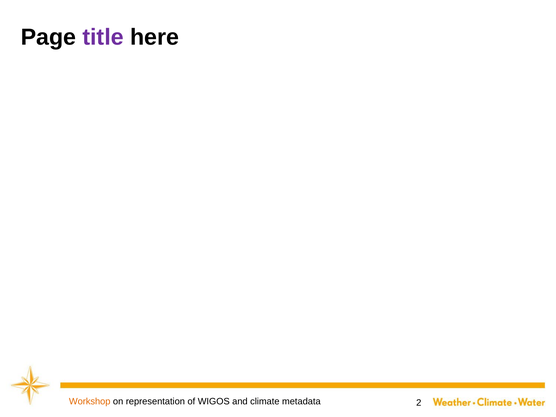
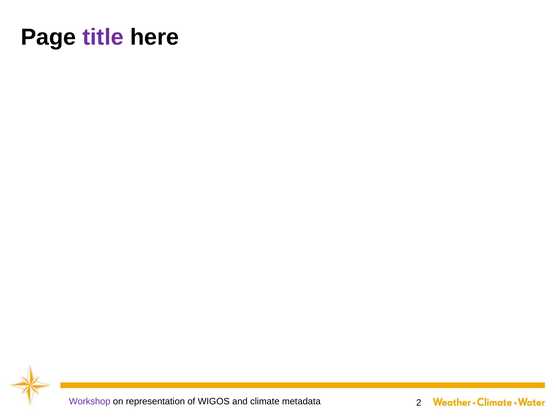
Workshop colour: orange -> purple
